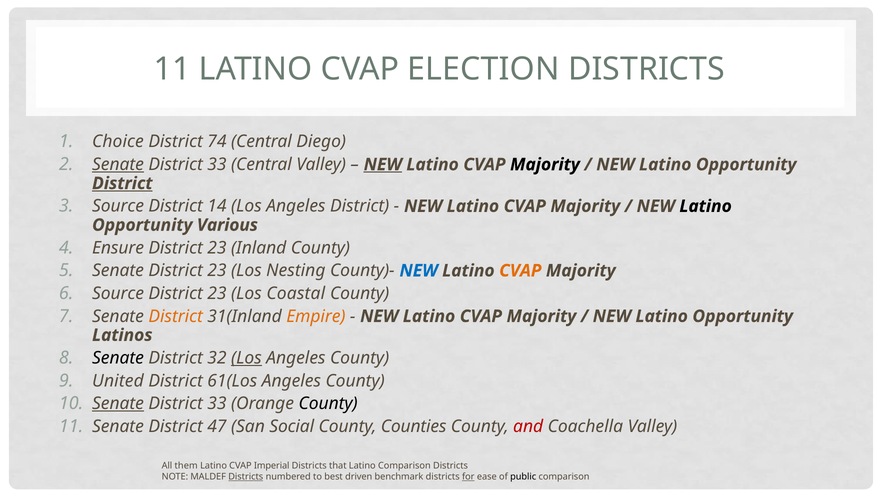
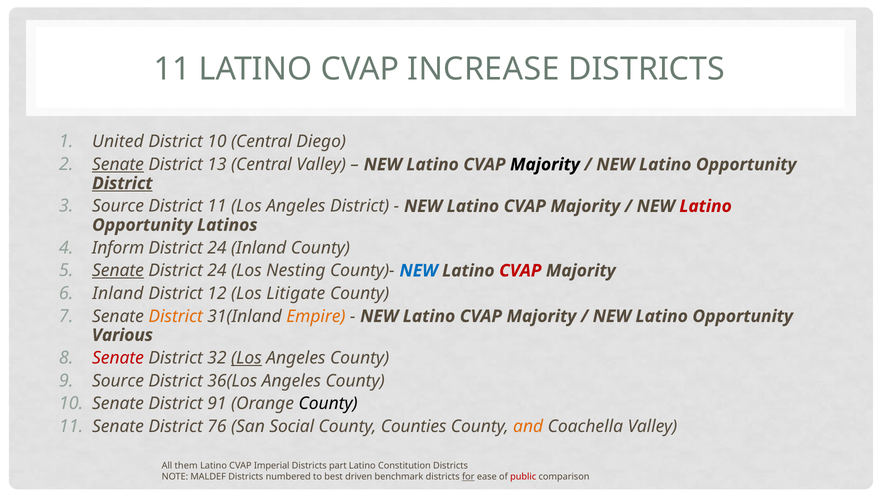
ELECTION: ELECTION -> INCREASE
Choice: Choice -> United
District 74: 74 -> 10
33 at (217, 165): 33 -> 13
NEW at (383, 165) underline: present -> none
District 14: 14 -> 11
Latino at (706, 206) colour: black -> red
Various: Various -> Latinos
Ensure: Ensure -> Inform
23 at (217, 248): 23 -> 24
Senate at (118, 271) underline: none -> present
23 at (217, 271): 23 -> 24
CVAP at (520, 271) colour: orange -> red
Source at (118, 294): Source -> Inland
23 at (217, 294): 23 -> 12
Coastal: Coastal -> Litigate
Latinos: Latinos -> Various
Senate at (118, 358) colour: black -> red
United at (118, 381): United -> Source
61(Los: 61(Los -> 36(Los
Senate at (118, 404) underline: present -> none
33 at (217, 404): 33 -> 91
47: 47 -> 76
and colour: red -> orange
that: that -> part
Latino Comparison: Comparison -> Constitution
Districts at (246, 477) underline: present -> none
public colour: black -> red
